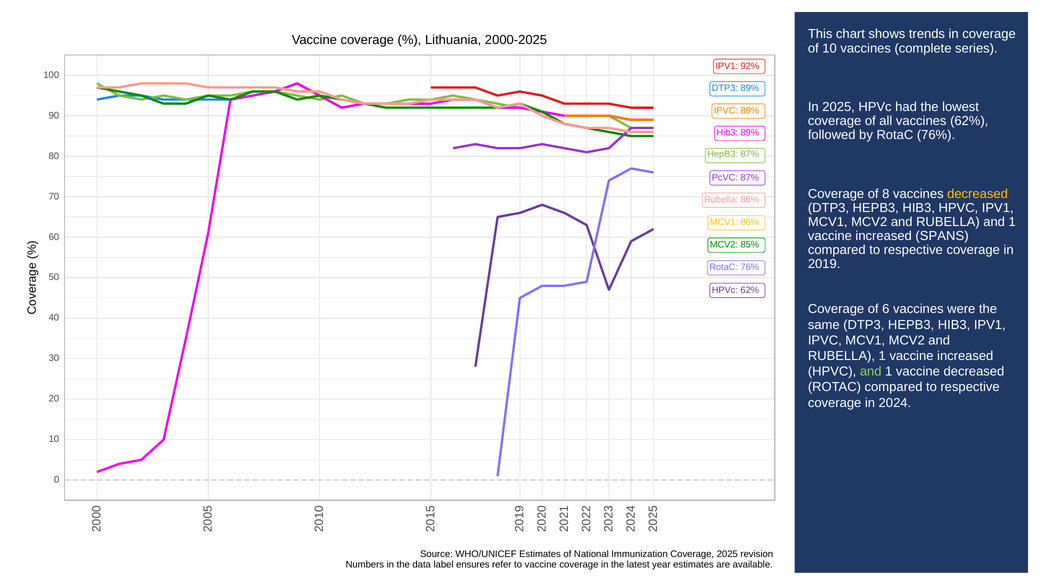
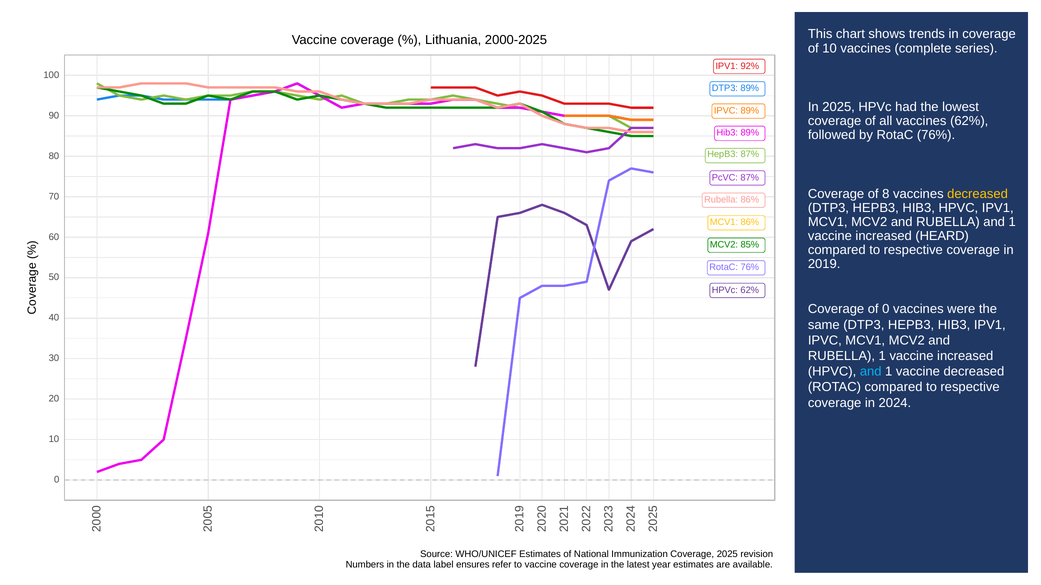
SPANS: SPANS -> HEARD
of 6: 6 -> 0
and at (871, 372) colour: light green -> light blue
